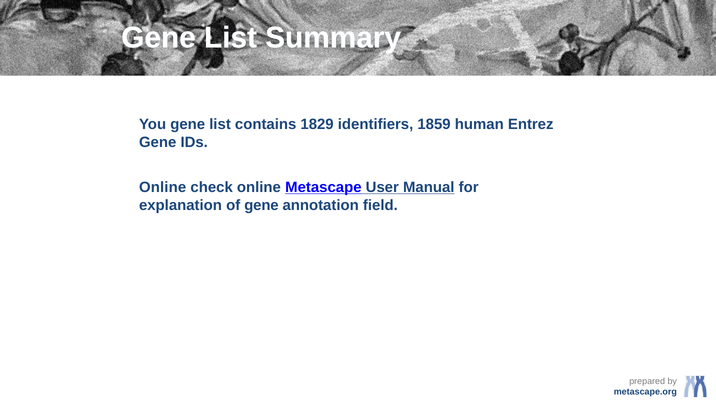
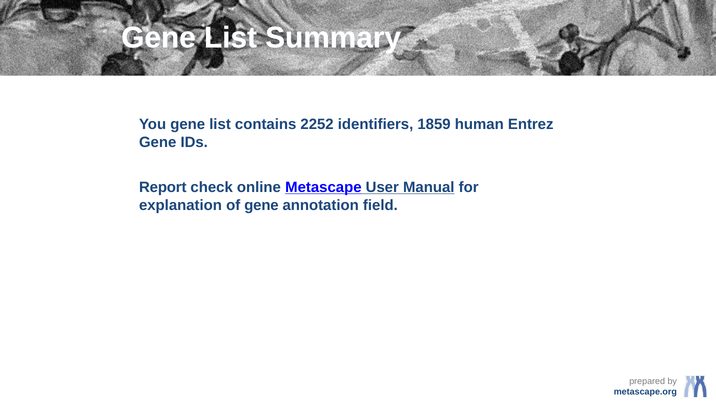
1829: 1829 -> 2252
Online at (163, 187): Online -> Report
